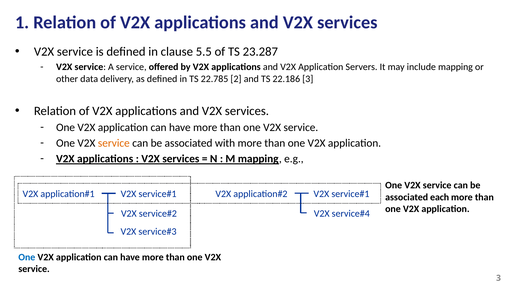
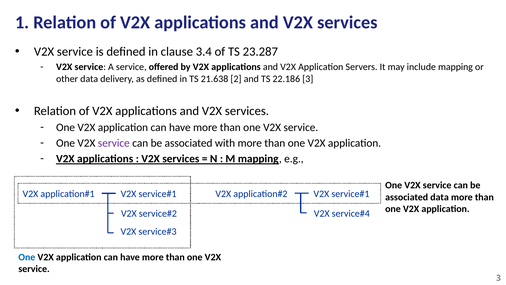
5.5: 5.5 -> 3.4
22.785: 22.785 -> 21.638
service at (114, 143) colour: orange -> purple
associated each: each -> data
